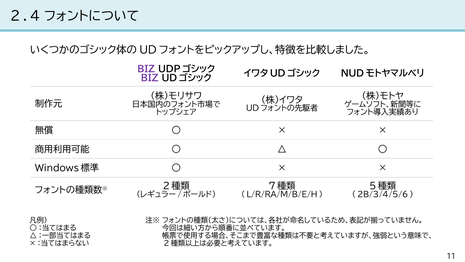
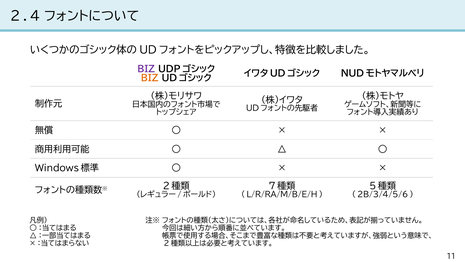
BIZ at (150, 78) colour: purple -> orange
